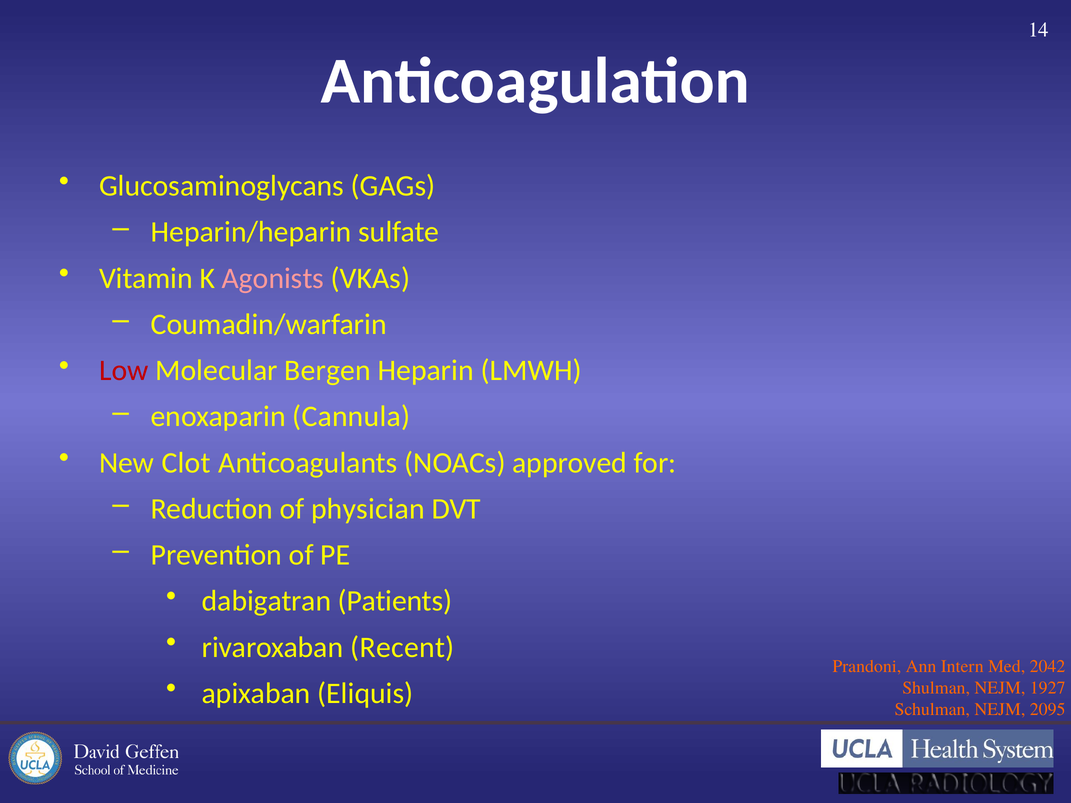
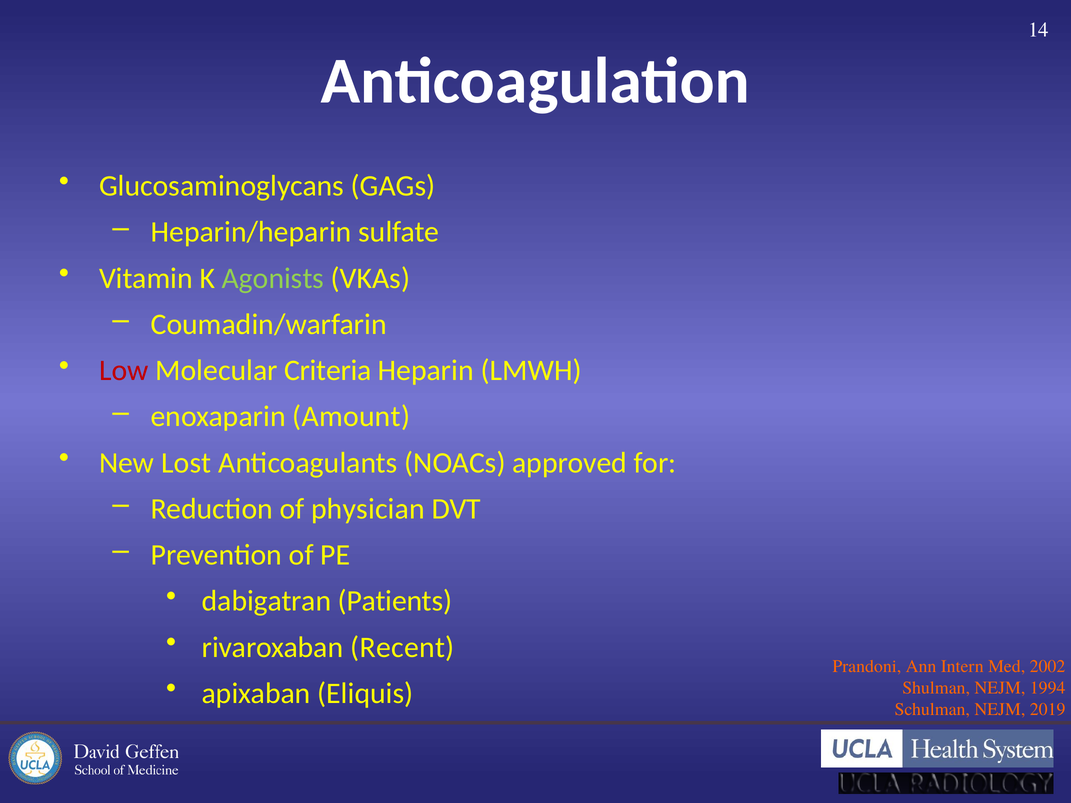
Agonists colour: pink -> light green
Bergen: Bergen -> Criteria
Cannula: Cannula -> Amount
Clot: Clot -> Lost
2042: 2042 -> 2002
1927: 1927 -> 1994
2095: 2095 -> 2019
